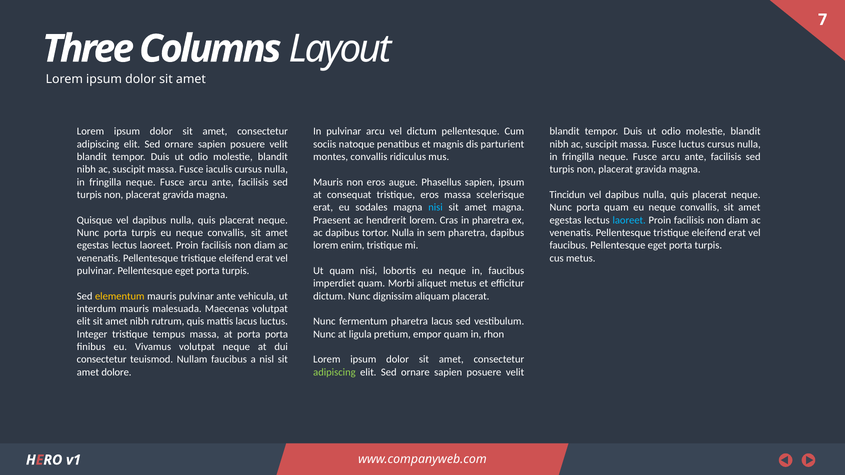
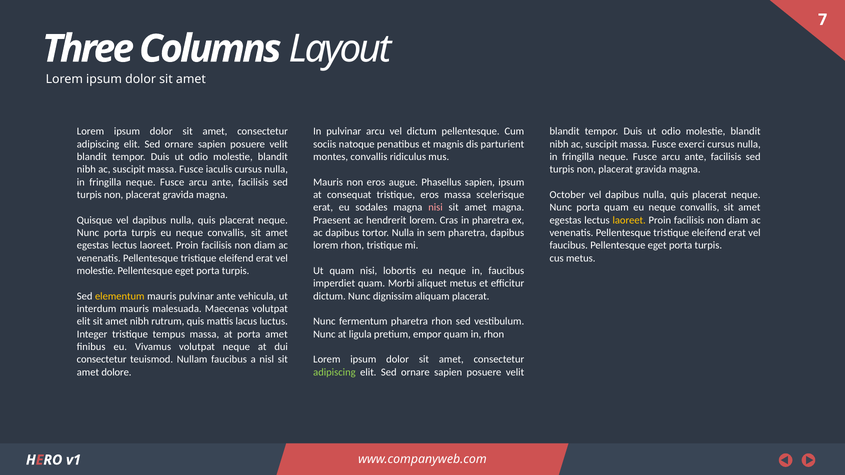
Fusce luctus: luctus -> exerci
Tincidun: Tincidun -> October
nisi at (436, 208) colour: light blue -> pink
laoreet at (629, 220) colour: light blue -> yellow
lorem enim: enim -> rhon
pulvinar at (96, 271): pulvinar -> molestie
pharetra lacus: lacus -> rhon
porta porta: porta -> amet
